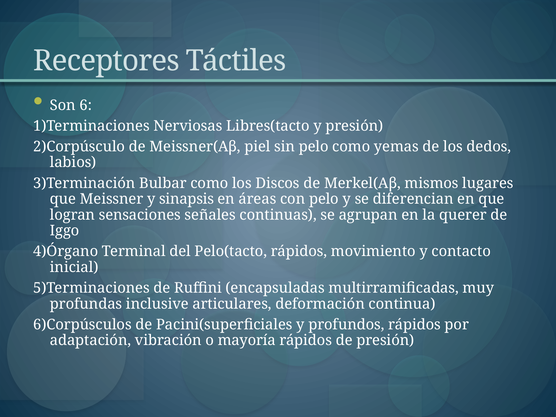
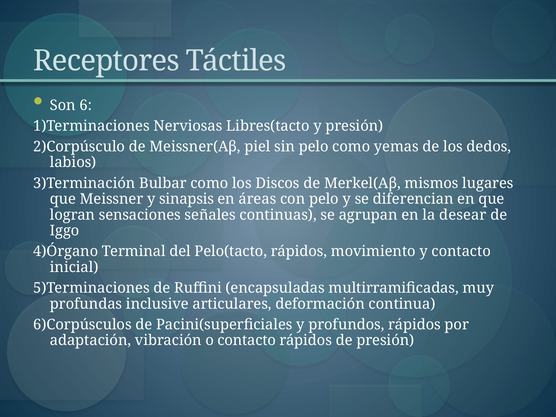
querer: querer -> desear
o mayoría: mayoría -> contacto
